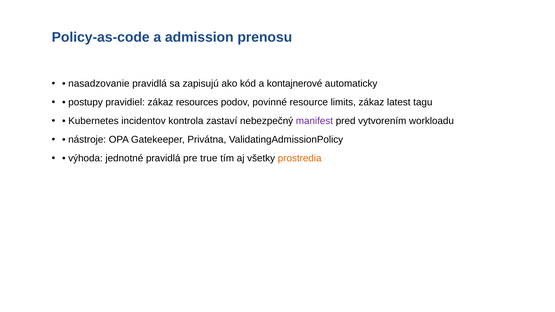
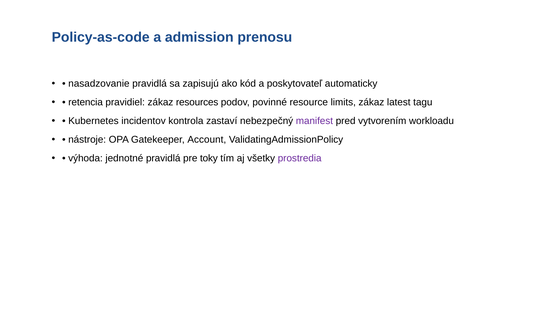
kontajnerové: kontajnerové -> poskytovateľ
postupy: postupy -> retencia
Privátna: Privátna -> Account
true: true -> toky
prostredia colour: orange -> purple
